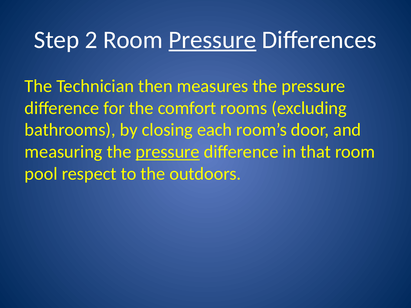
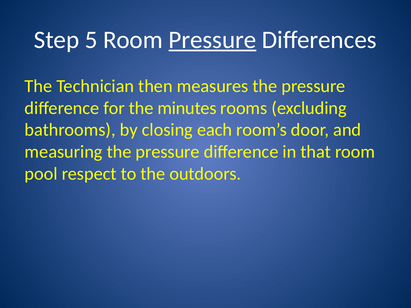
2: 2 -> 5
comfort: comfort -> minutes
pressure at (168, 152) underline: present -> none
